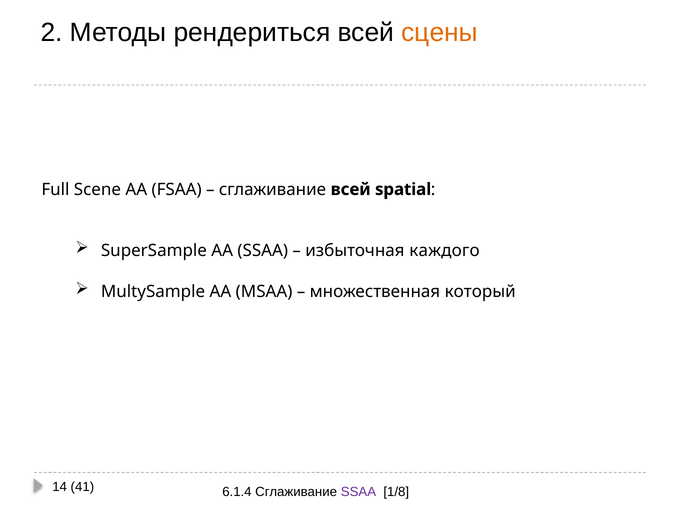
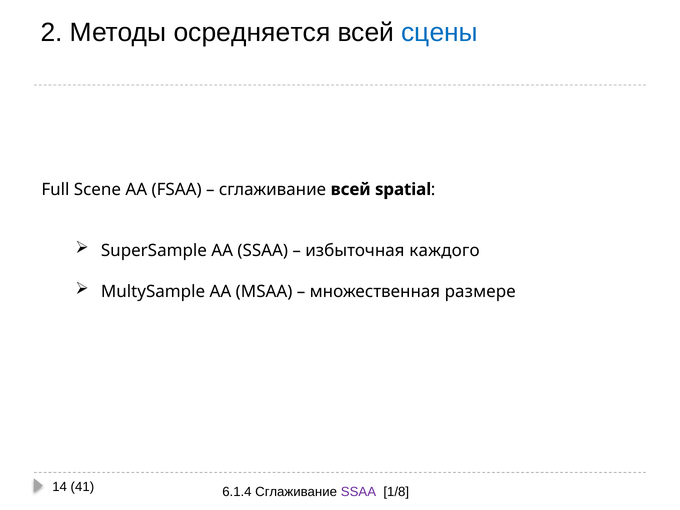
рендериться: рендериться -> осредняется
сцены colour: orange -> blue
который: который -> размере
